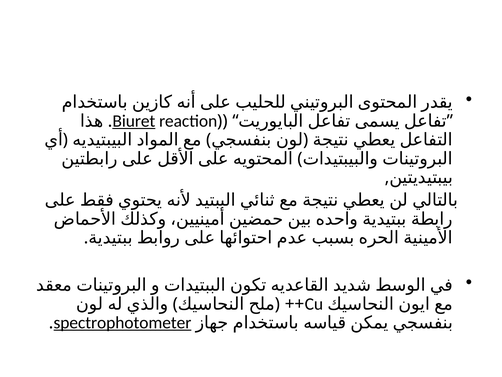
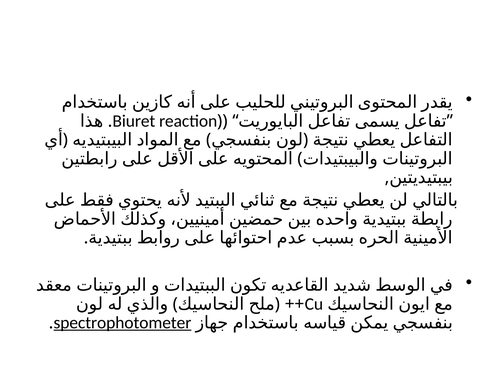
Biuret underline: present -> none
